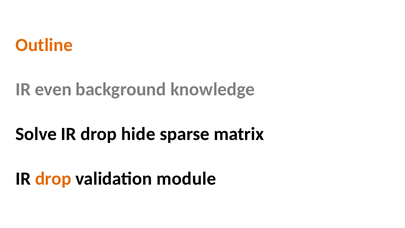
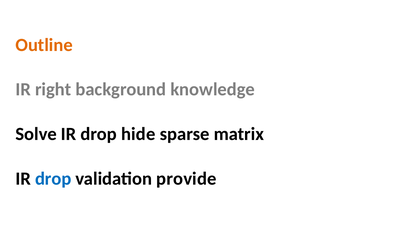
even: even -> right
drop at (53, 179) colour: orange -> blue
module: module -> provide
